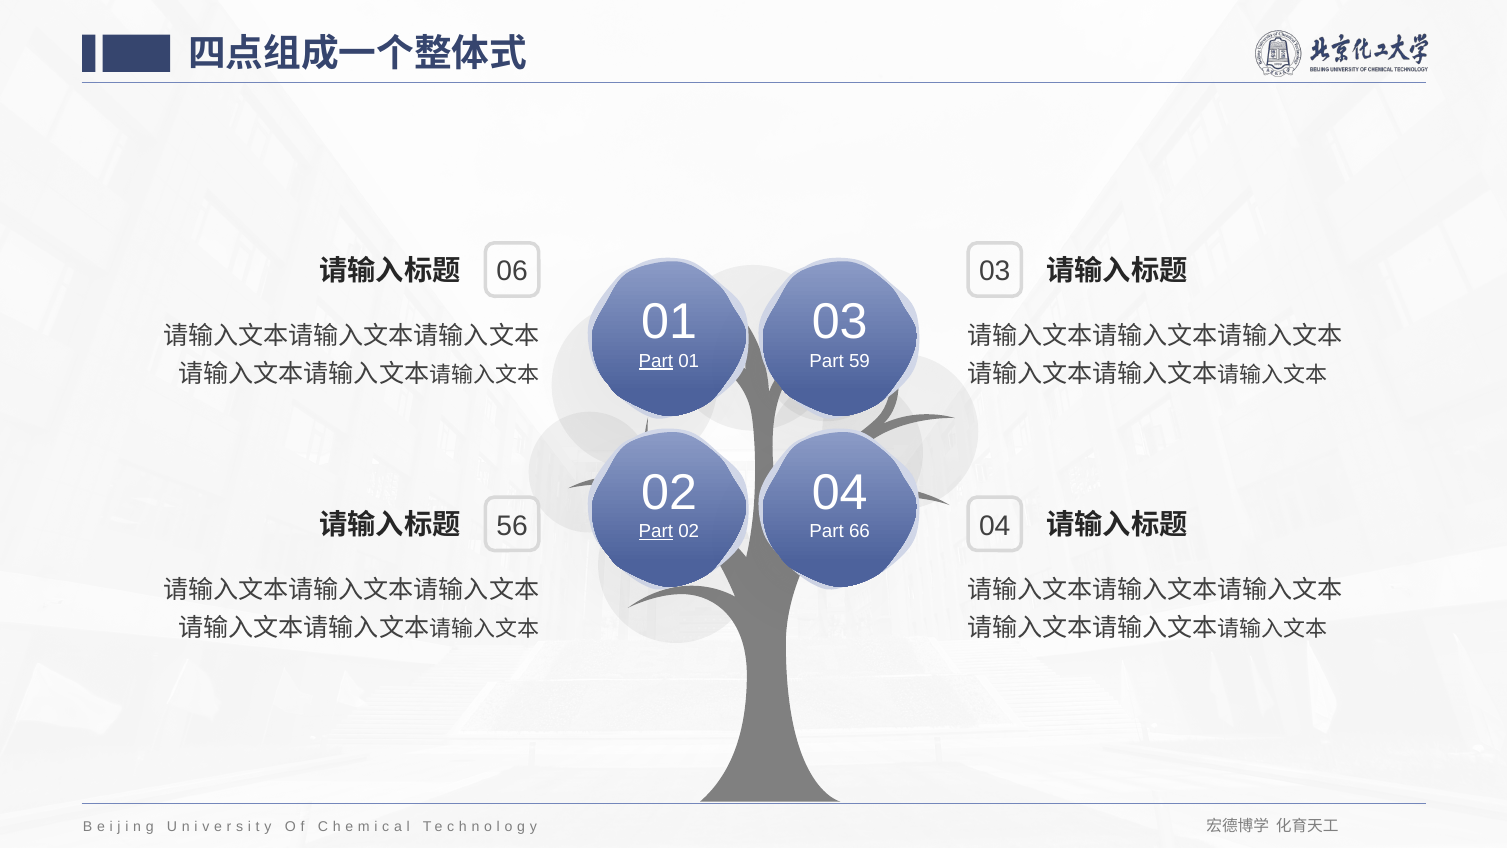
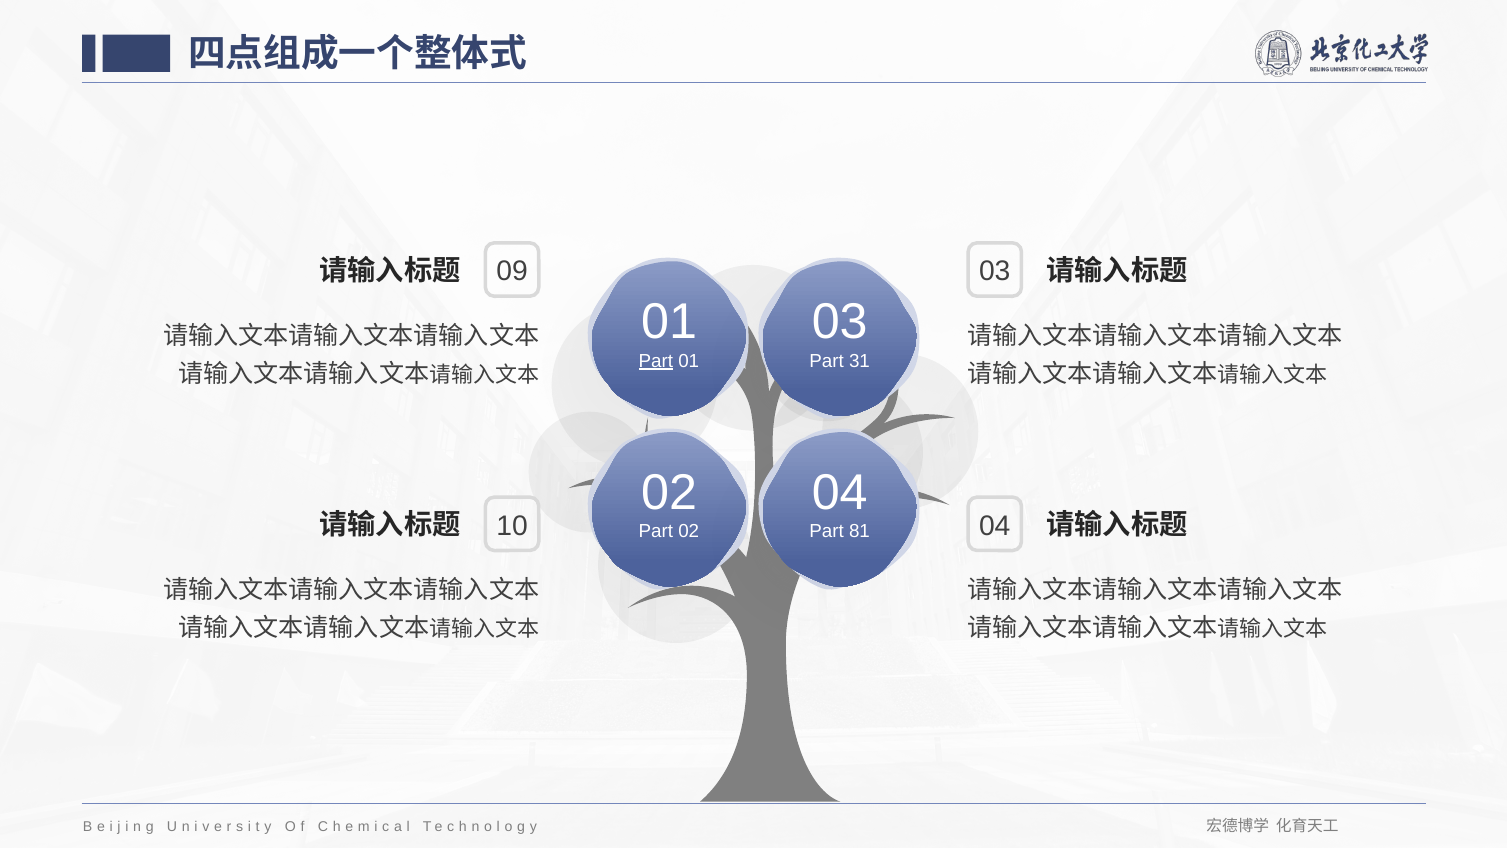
06: 06 -> 09
59: 59 -> 31
56: 56 -> 10
Part at (656, 531) underline: present -> none
66: 66 -> 81
